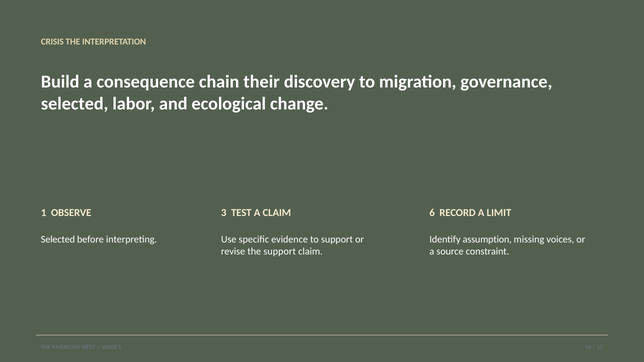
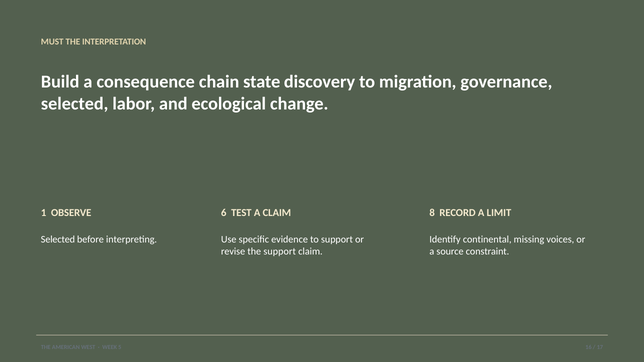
CRISIS: CRISIS -> MUST
their: their -> state
3: 3 -> 6
6: 6 -> 8
assumption: assumption -> continental
